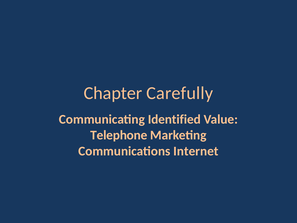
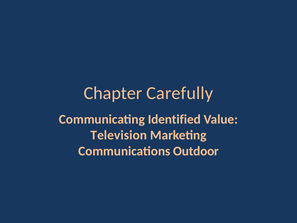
Telephone: Telephone -> Television
Internet: Internet -> Outdoor
